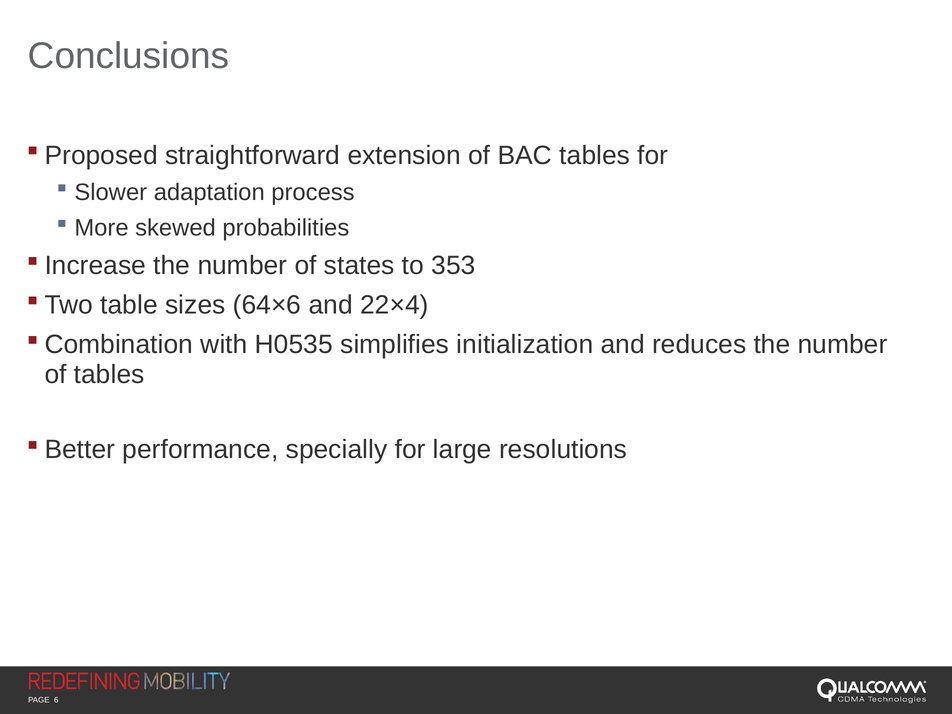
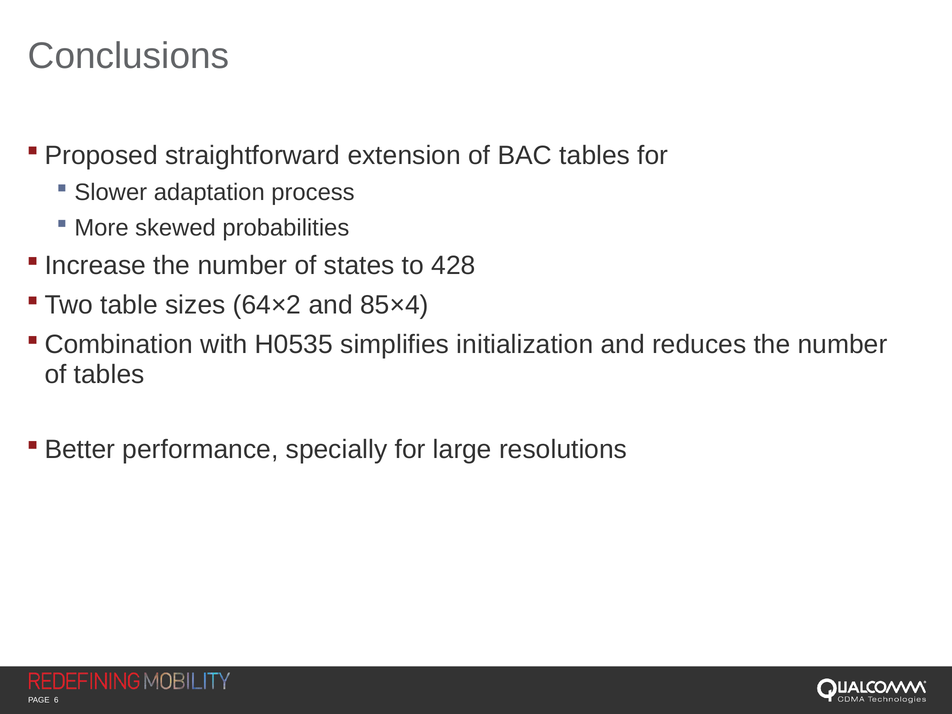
353: 353 -> 428
64×6: 64×6 -> 64×2
22×4: 22×4 -> 85×4
